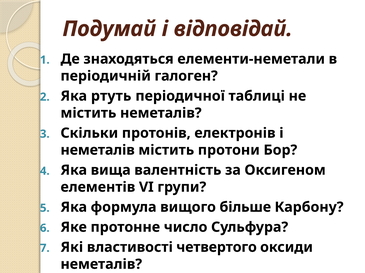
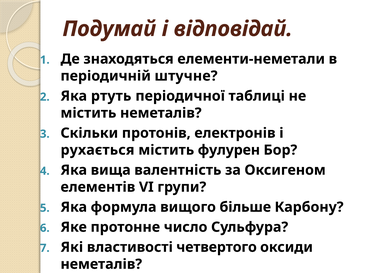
галоген: галоген -> штучне
неметалів at (98, 150): неметалів -> рухається
протони: протони -> фулурен
